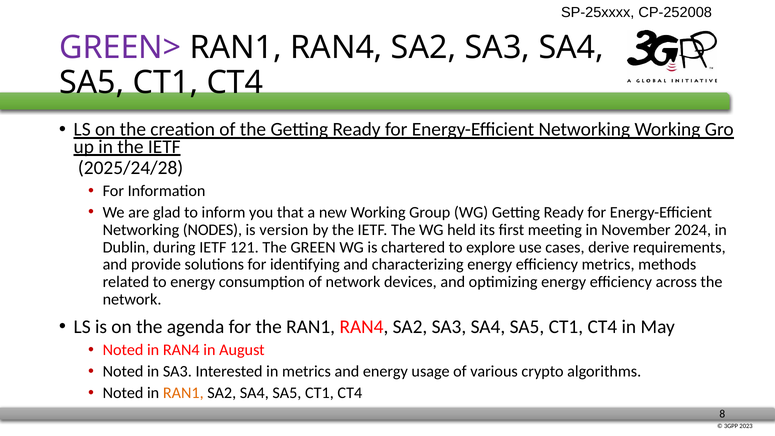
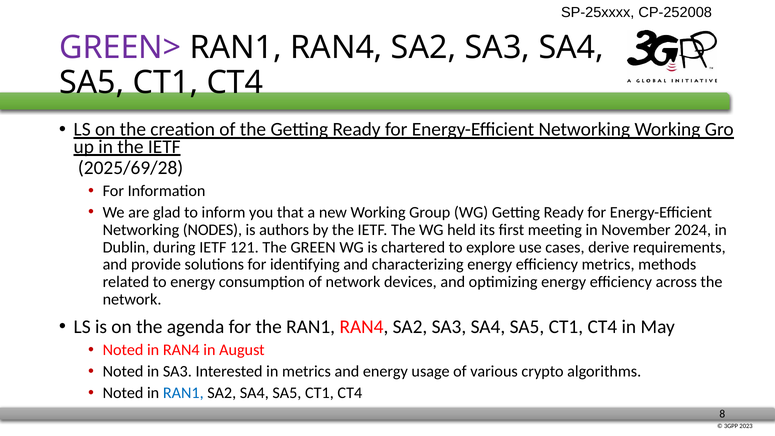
2025/24/28: 2025/24/28 -> 2025/69/28
version: version -> authors
RAN1 at (183, 393) colour: orange -> blue
